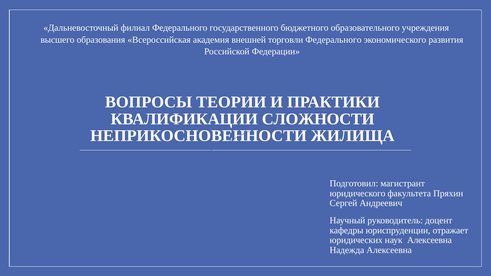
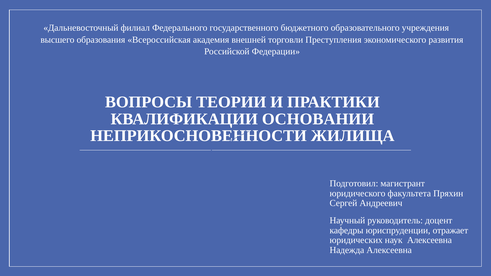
торговли Федерального: Федерального -> Преступления
СЛОЖНОСТИ: СЛОЖНОСТИ -> ОСНОВАНИИ
